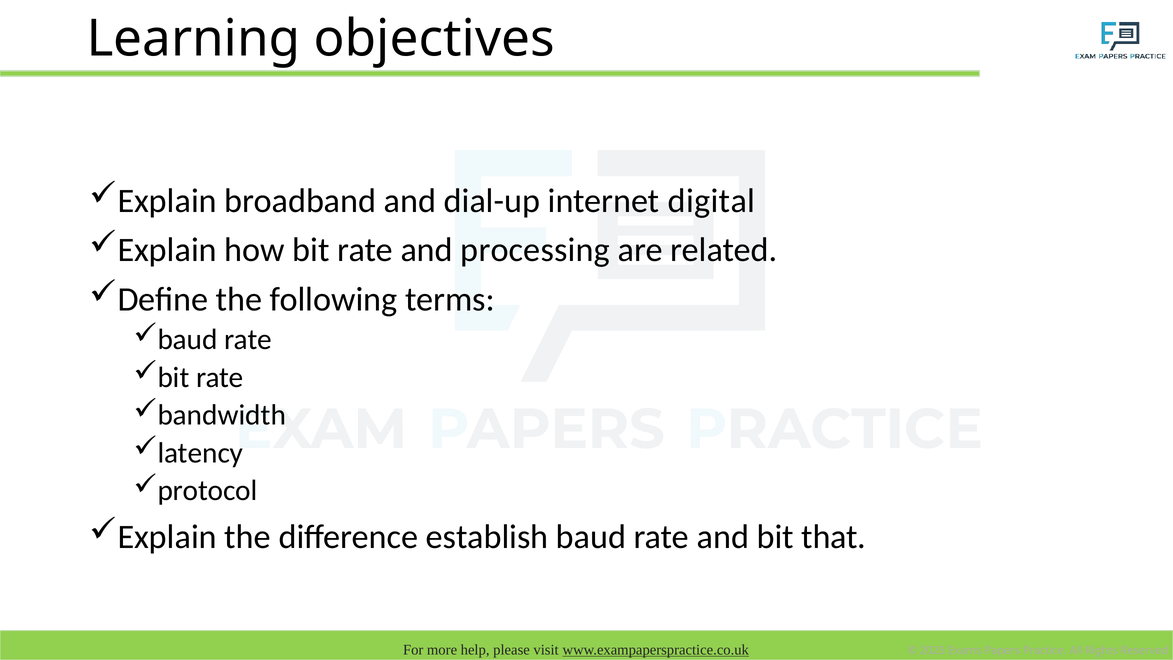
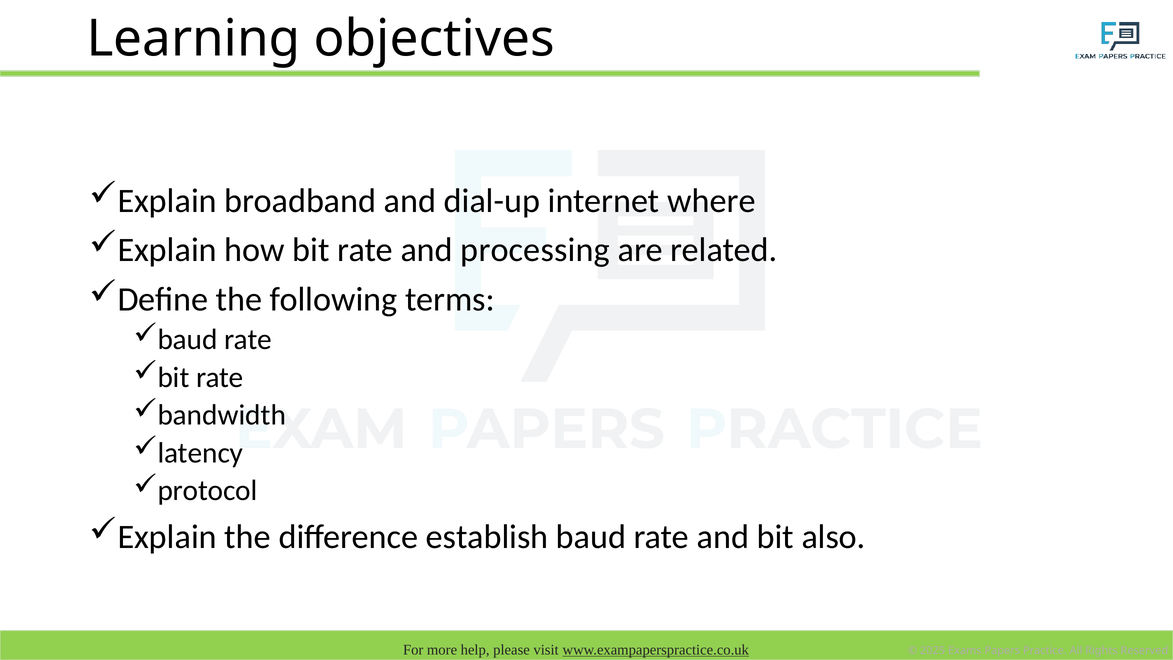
digital: digital -> where
that: that -> also
